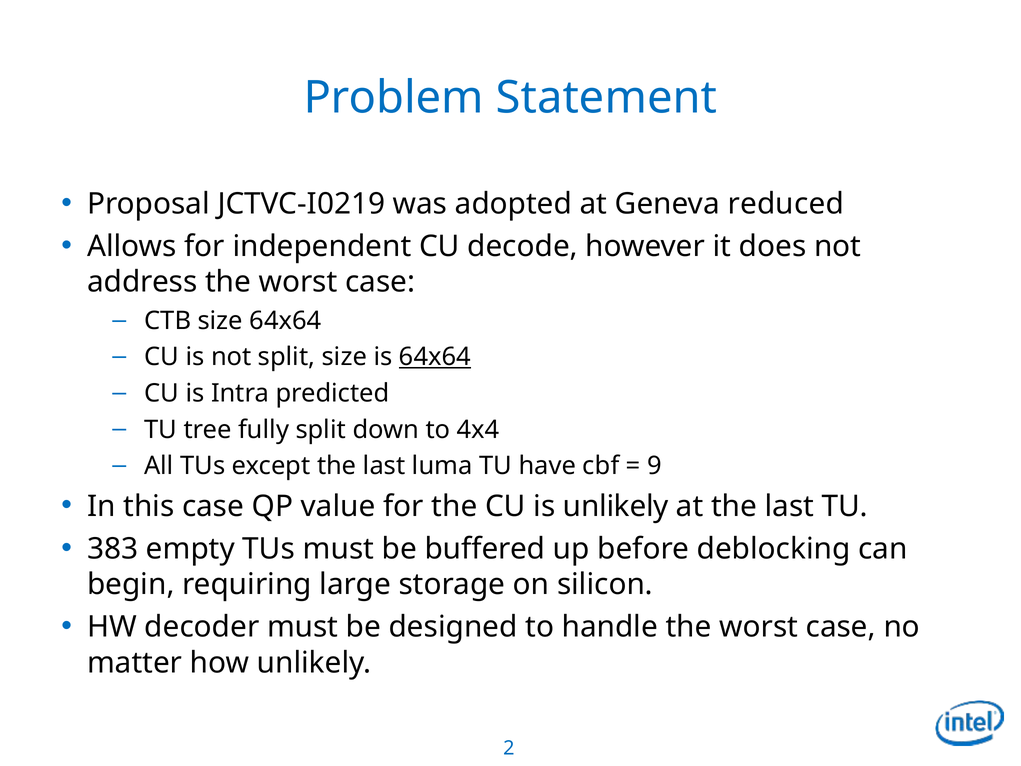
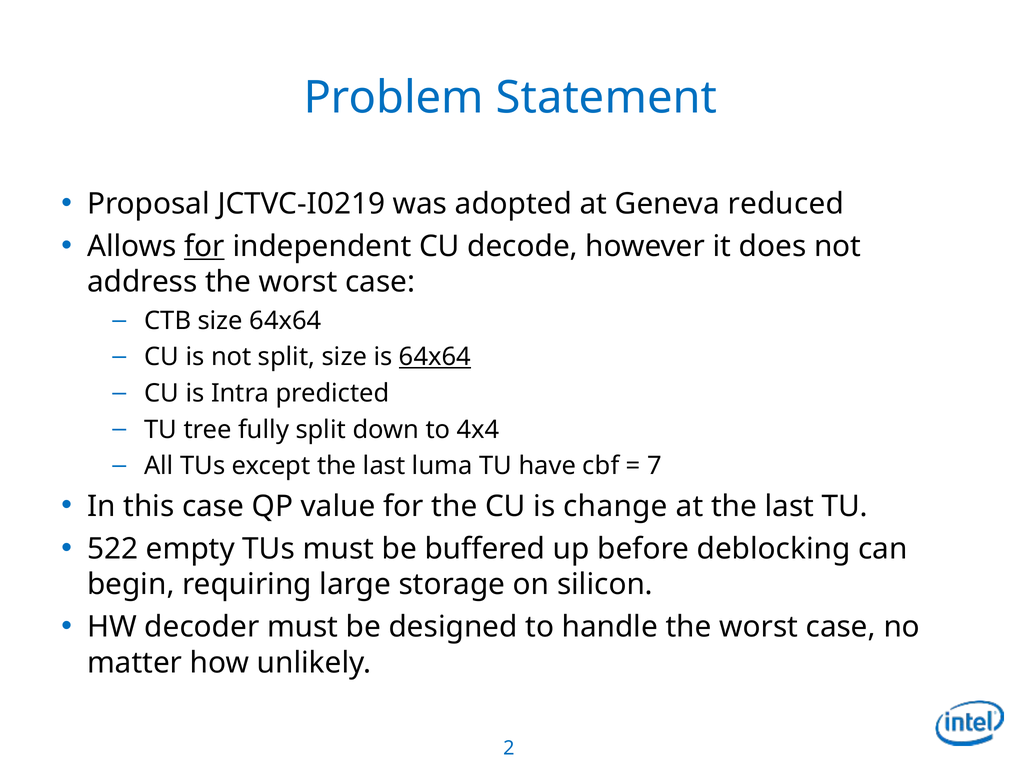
for at (204, 246) underline: none -> present
9: 9 -> 7
is unlikely: unlikely -> change
383: 383 -> 522
